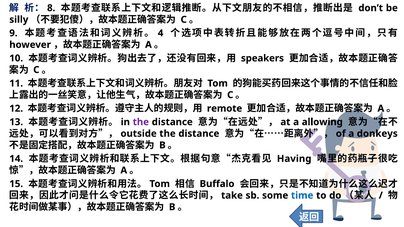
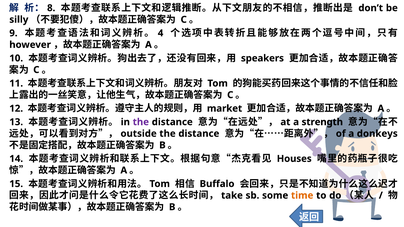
remote: remote -> market
allowing: allowing -> strength
Having: Having -> Houses
time colour: blue -> orange
